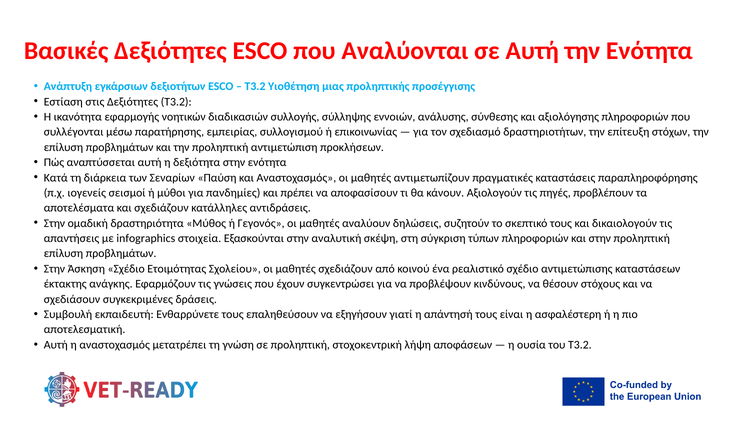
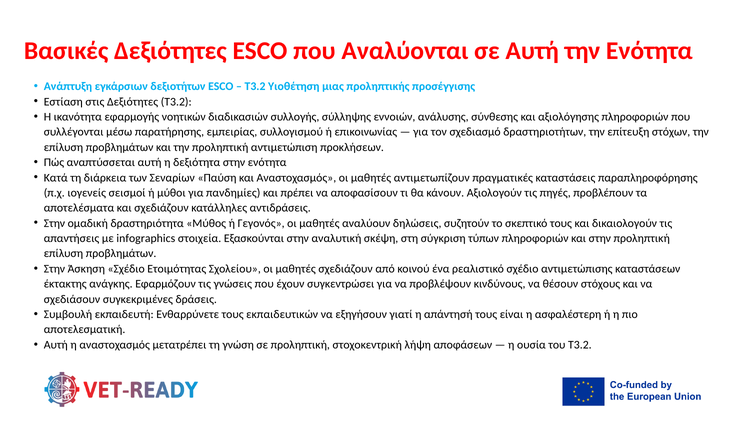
επαληθεύσουν: επαληθεύσουν -> εκπαιδευτικών
